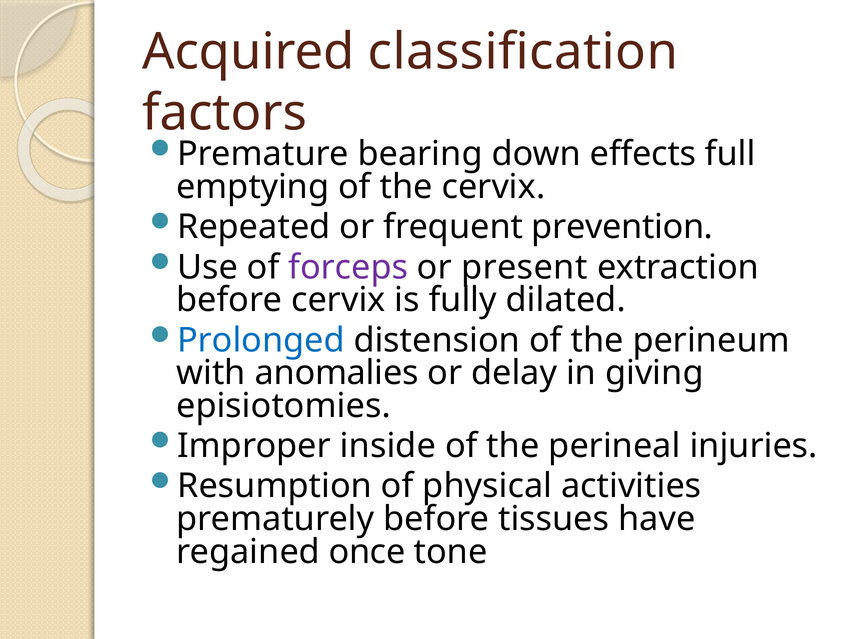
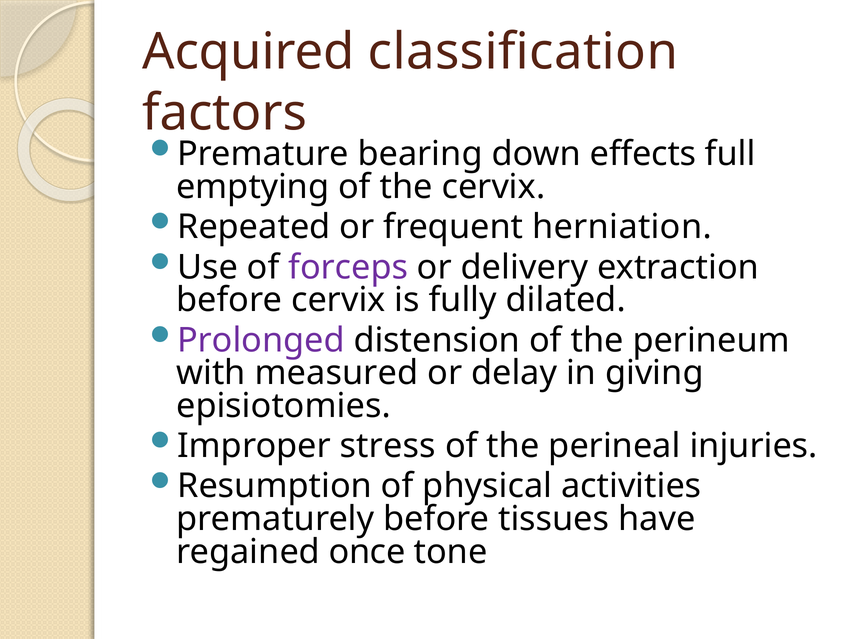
prevention: prevention -> herniation
present: present -> delivery
Prolonged colour: blue -> purple
anomalies: anomalies -> measured
inside: inside -> stress
